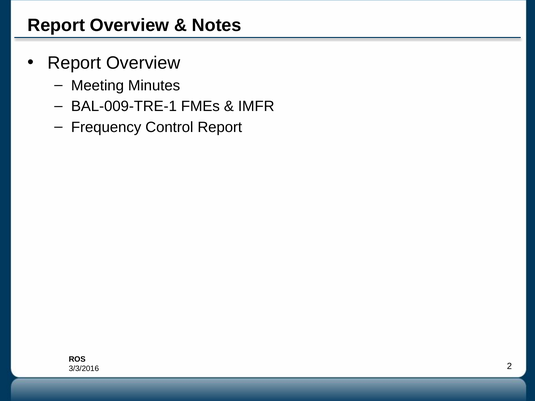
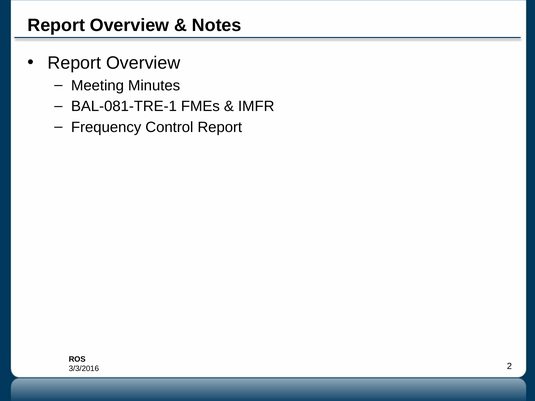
BAL-009-TRE-1: BAL-009-TRE-1 -> BAL-081-TRE-1
